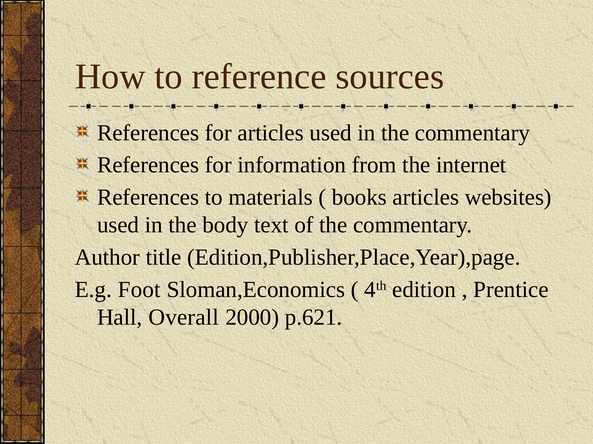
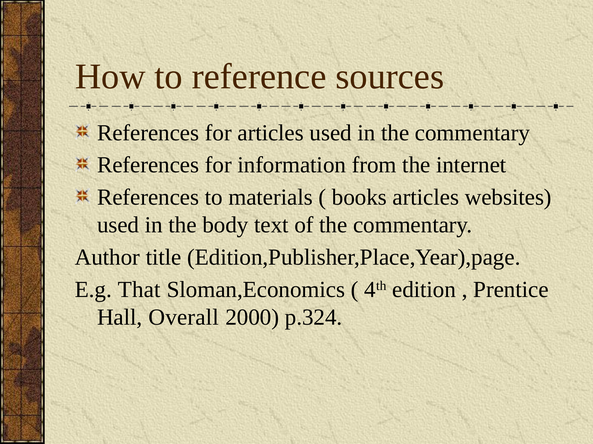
Foot: Foot -> That
p.621: p.621 -> p.324
